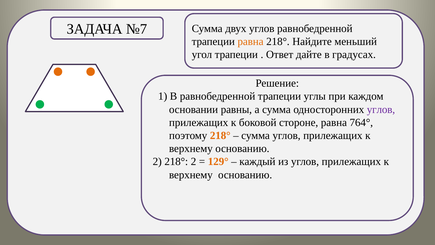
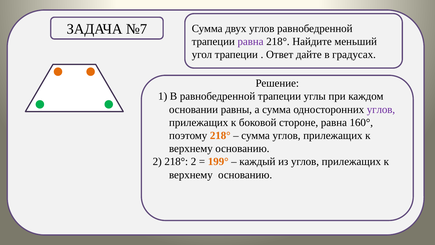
равна at (251, 42) colour: orange -> purple
764°: 764° -> 160°
129°: 129° -> 199°
